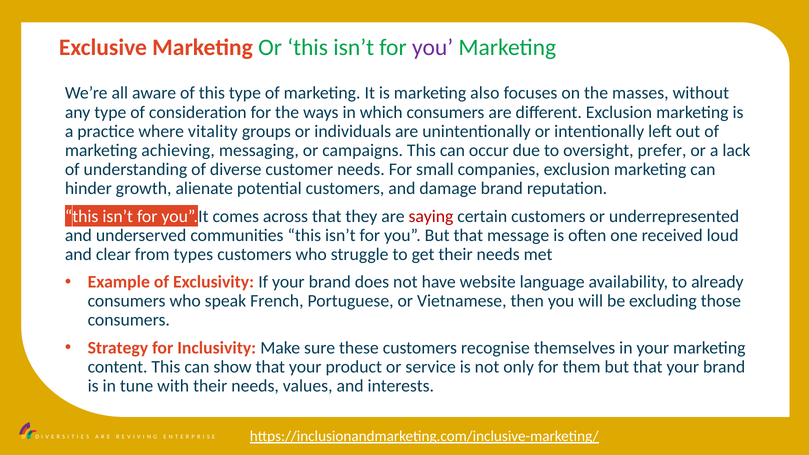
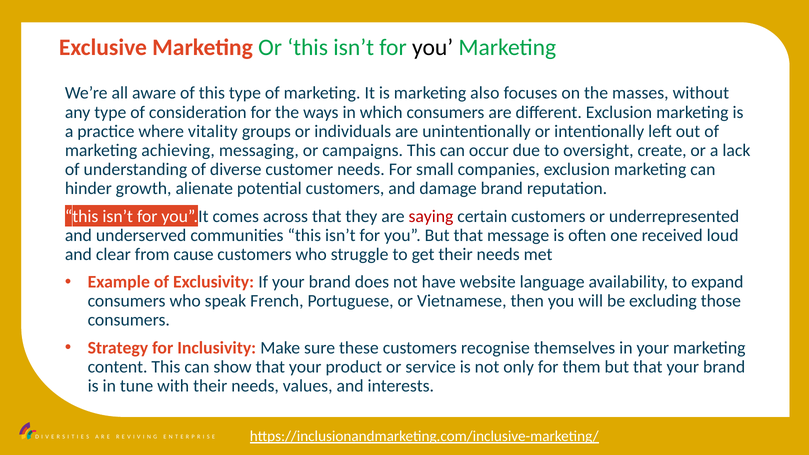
you at (433, 48) colour: purple -> black
prefer: prefer -> create
types: types -> cause
already: already -> expand
